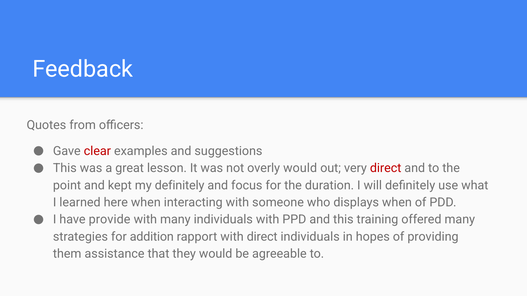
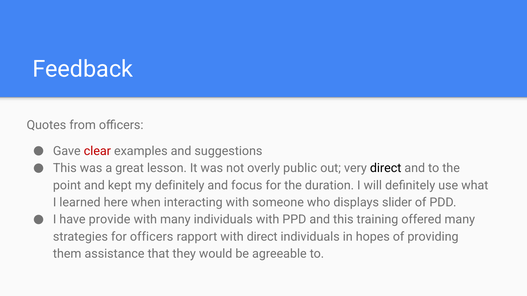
overly would: would -> public
direct at (386, 168) colour: red -> black
displays when: when -> slider
for addition: addition -> officers
